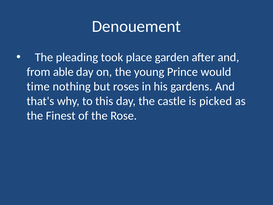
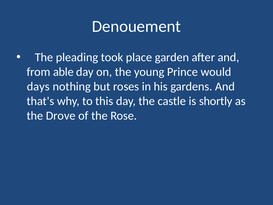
time: time -> days
picked: picked -> shortly
Finest: Finest -> Drove
